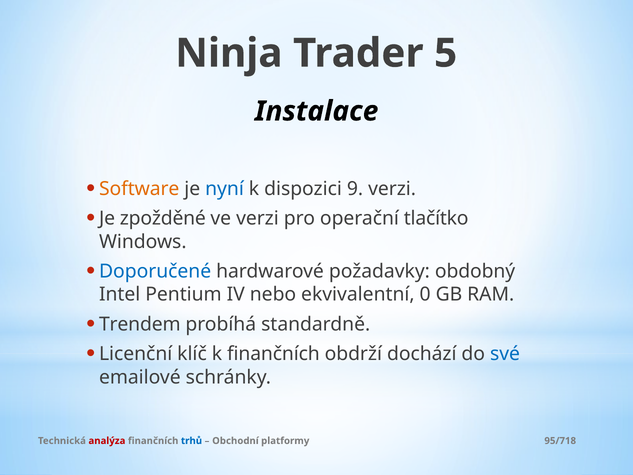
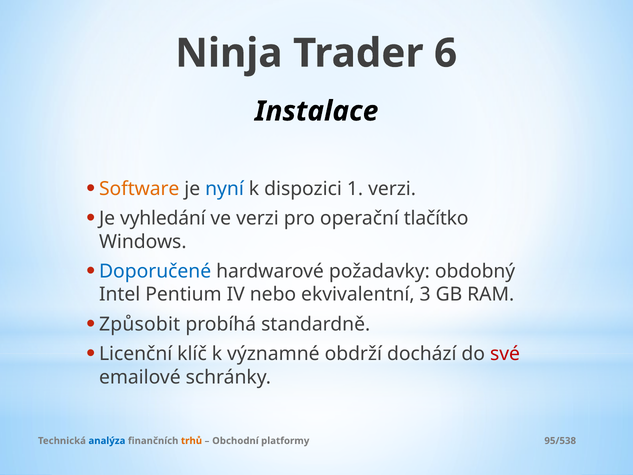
5: 5 -> 6
9: 9 -> 1
zpožděné: zpožděné -> vyhledání
0: 0 -> 3
Trendem: Trendem -> Způsobit
k finančních: finančních -> významné
své colour: blue -> red
analýza colour: red -> blue
trhů colour: blue -> orange
95/718: 95/718 -> 95/538
